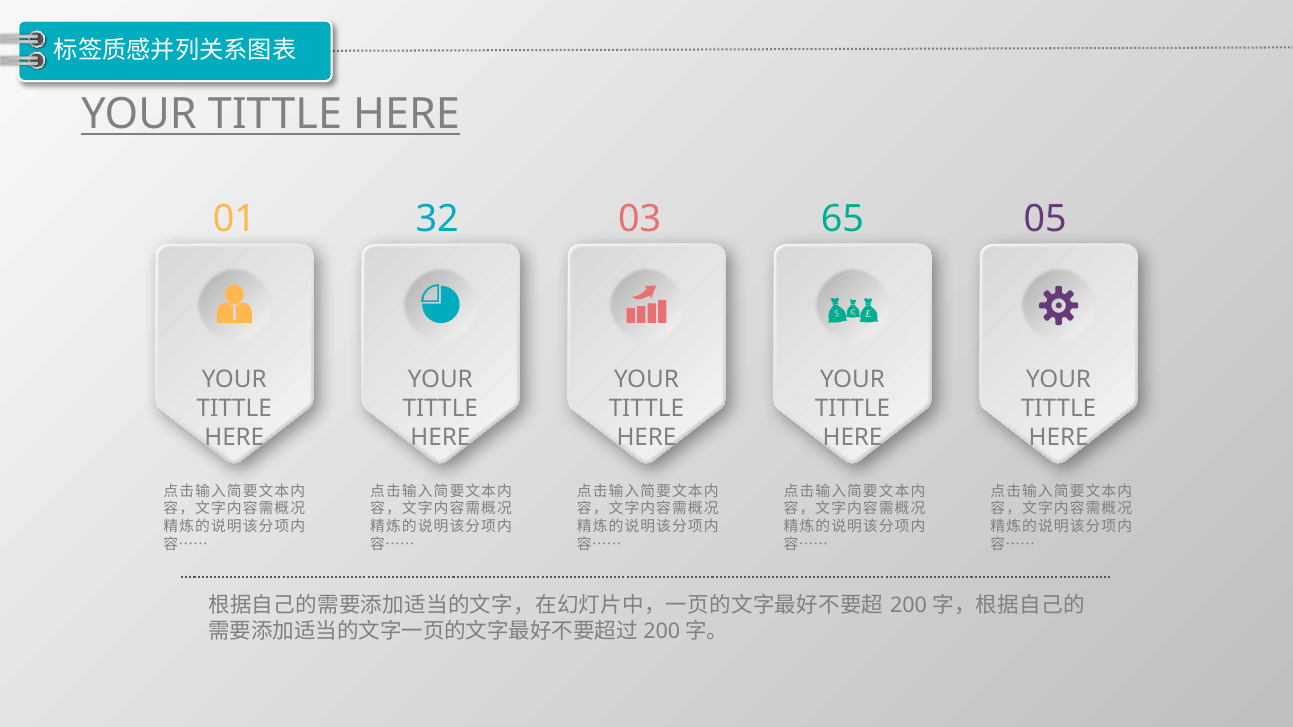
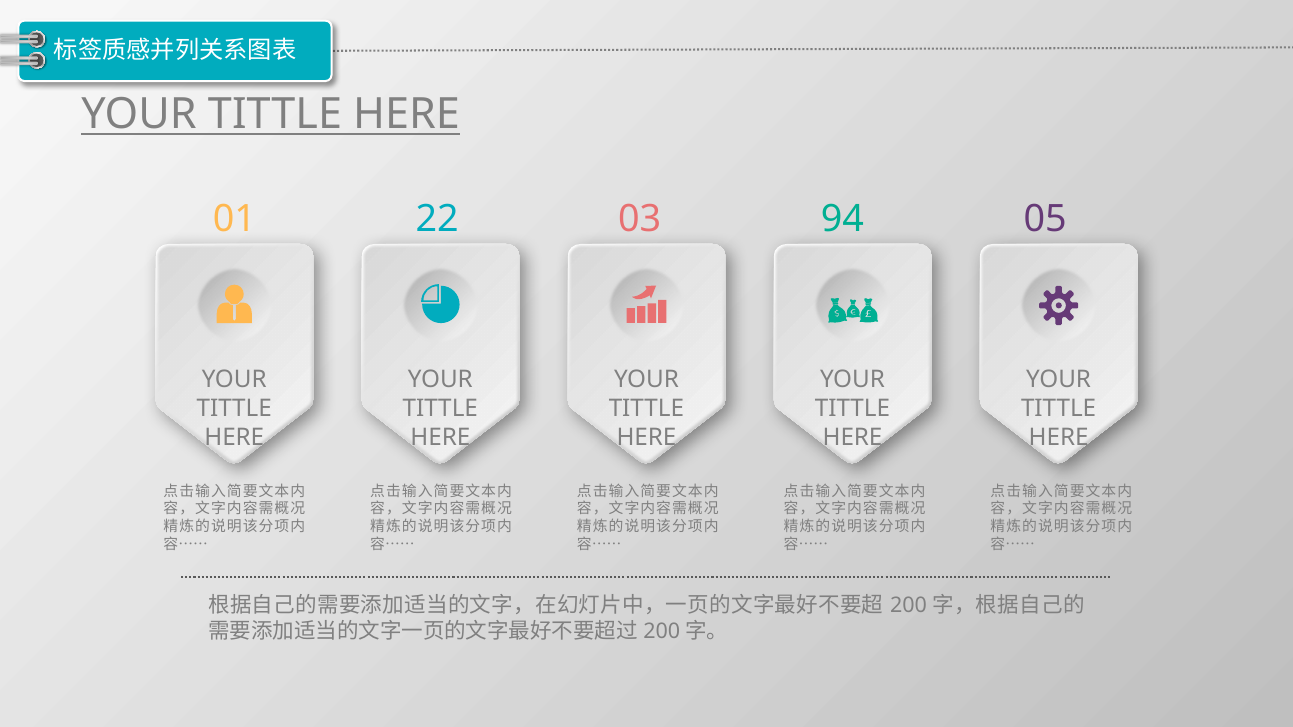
32: 32 -> 22
65: 65 -> 94
